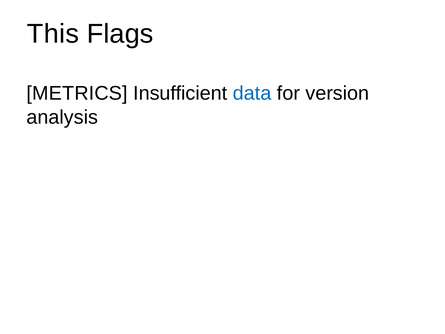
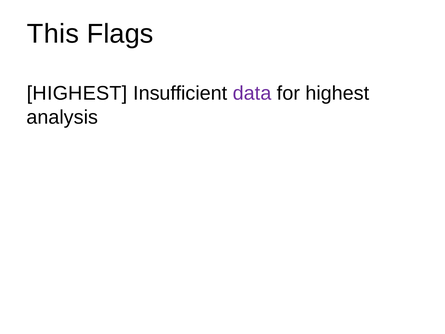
METRICS at (77, 93): METRICS -> HIGHEST
data colour: blue -> purple
for version: version -> highest
